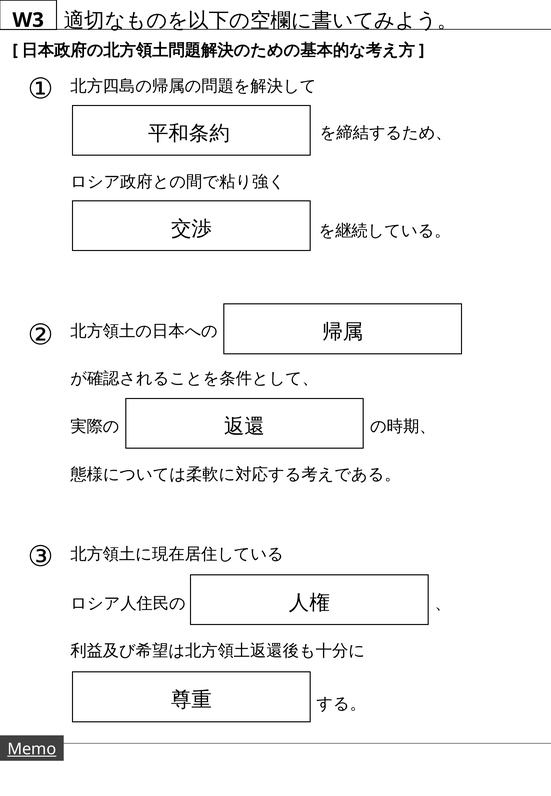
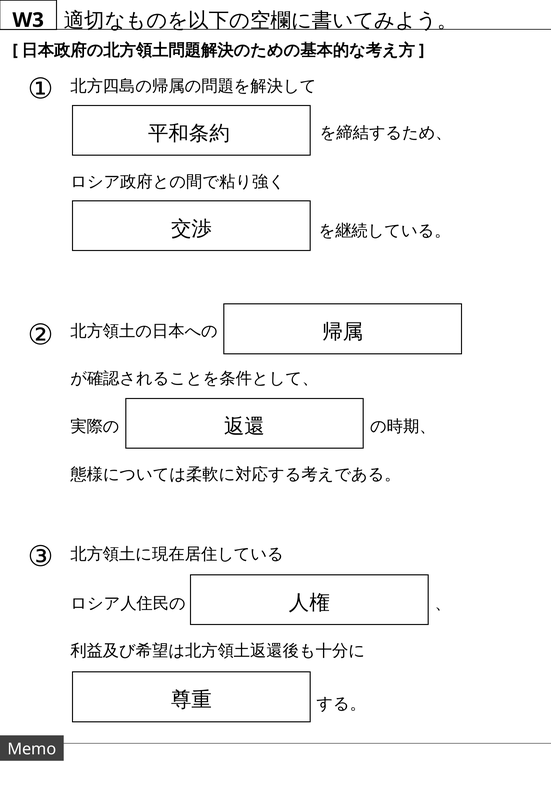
Memo underline: present -> none
